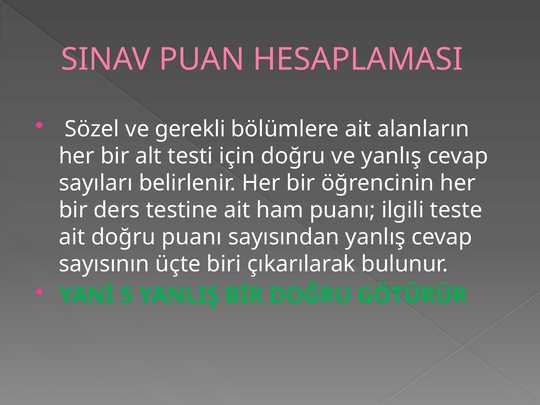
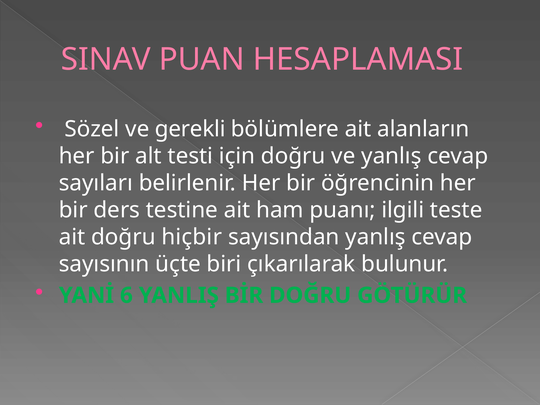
doğru puanı: puanı -> hiçbir
5: 5 -> 6
